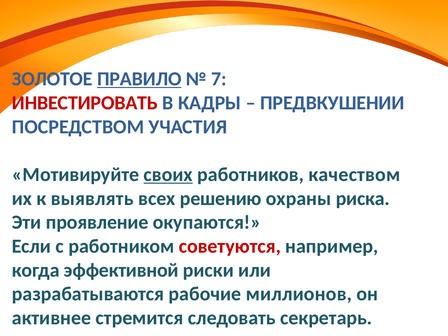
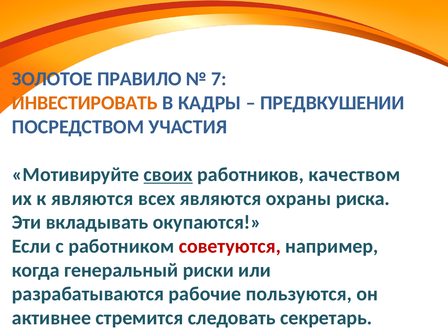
ПРАВИЛО underline: present -> none
ИНВЕСТИРОВАТЬ colour: red -> orange
к выявлять: выявлять -> являются
всех решению: решению -> являются
проявление: проявление -> вкладывать
эффективной: эффективной -> генеральный
миллионов: миллионов -> пользуются
